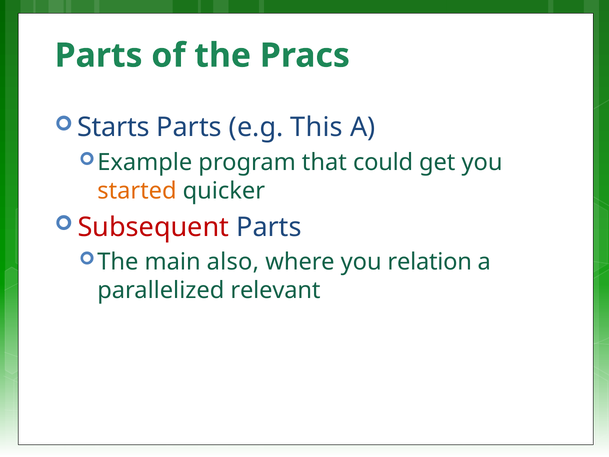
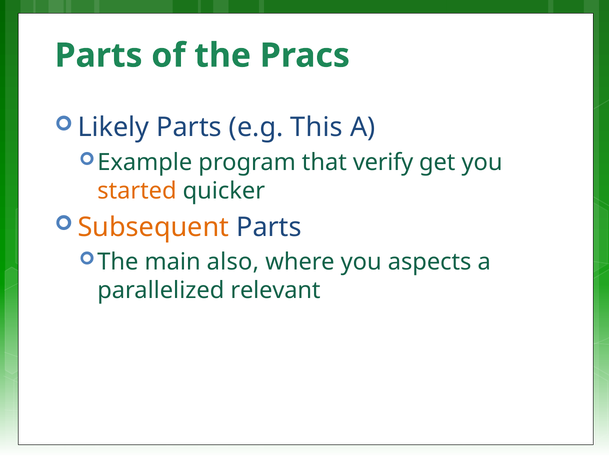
Starts: Starts -> Likely
could: could -> verify
Subsequent colour: red -> orange
relation: relation -> aspects
